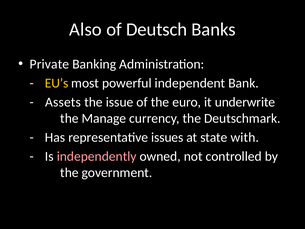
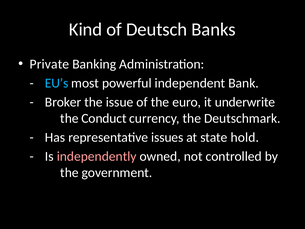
Also: Also -> Kind
EU’s colour: yellow -> light blue
Assets: Assets -> Broker
Manage: Manage -> Conduct
with: with -> hold
